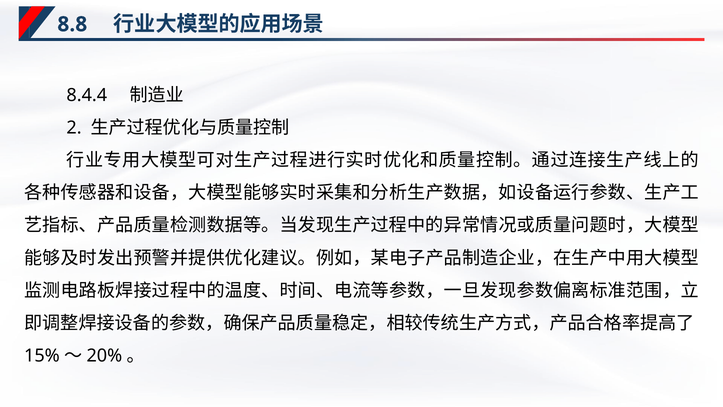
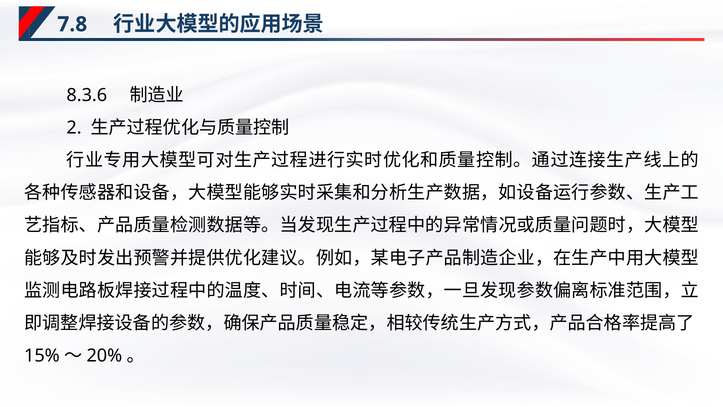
8.8: 8.8 -> 7.8
8.4.4: 8.4.4 -> 8.3.6
